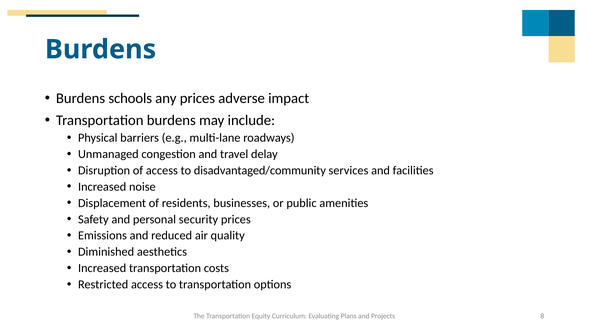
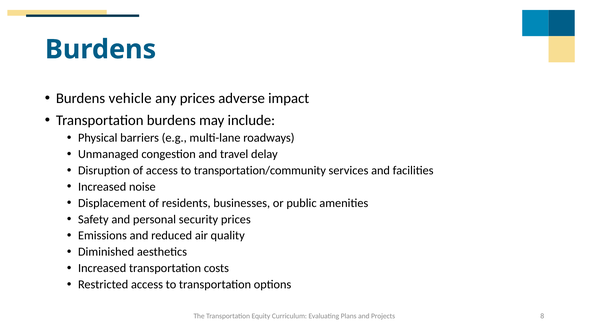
schools: schools -> vehicle
disadvantaged/community: disadvantaged/community -> transportation/community
